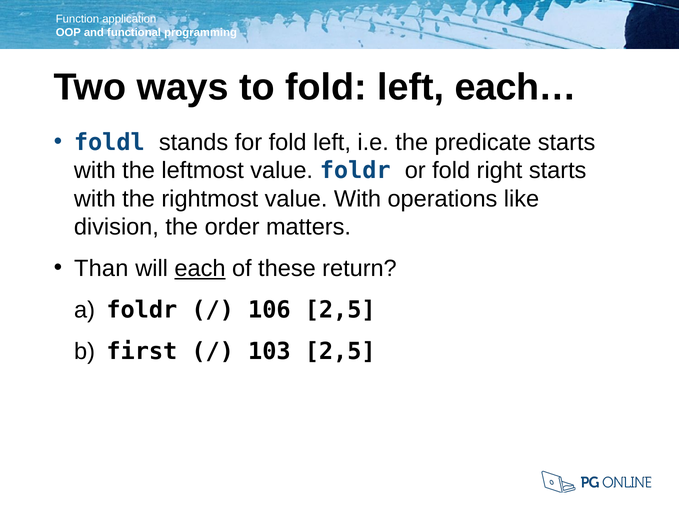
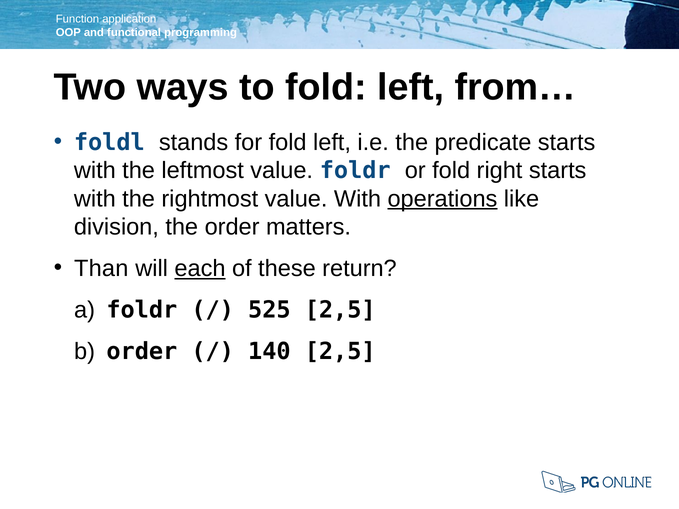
each…: each… -> from…
operations underline: none -> present
106: 106 -> 525
first at (142, 352): first -> order
103: 103 -> 140
